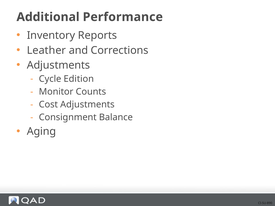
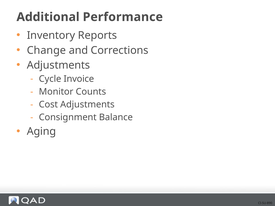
Leather: Leather -> Change
Edition: Edition -> Invoice
